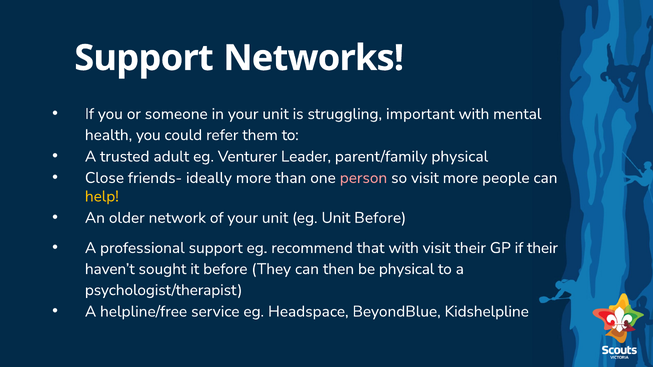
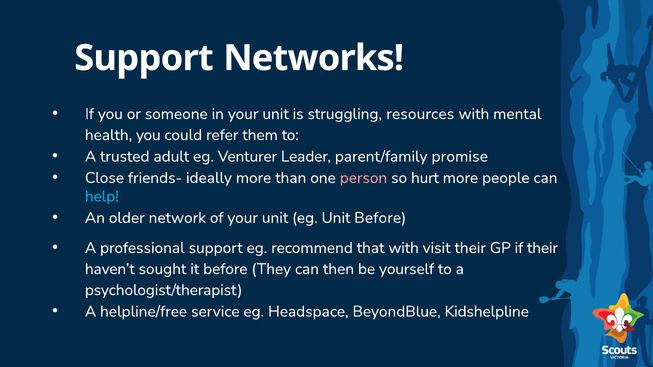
important: important -> resources
parent/family physical: physical -> promise
so visit: visit -> hurt
help colour: yellow -> light blue
be physical: physical -> yourself
